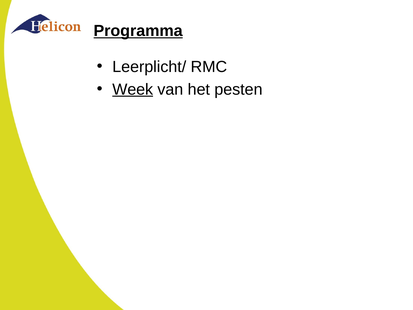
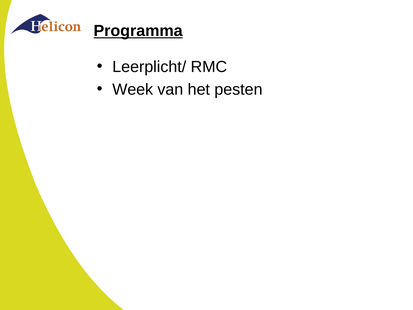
Week underline: present -> none
